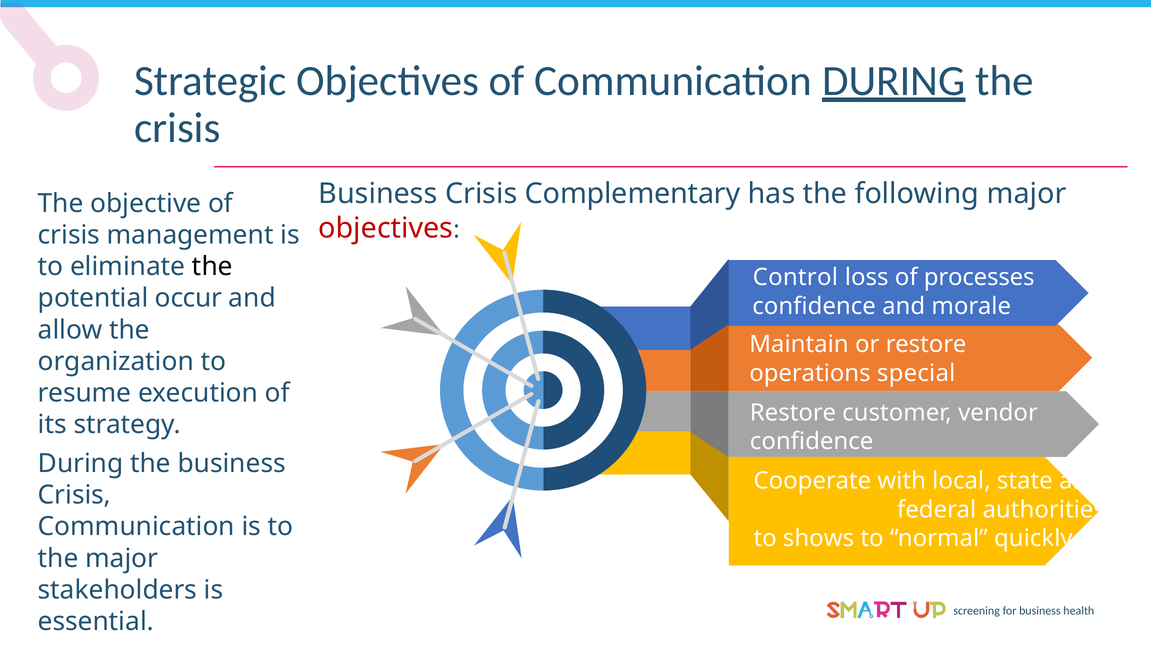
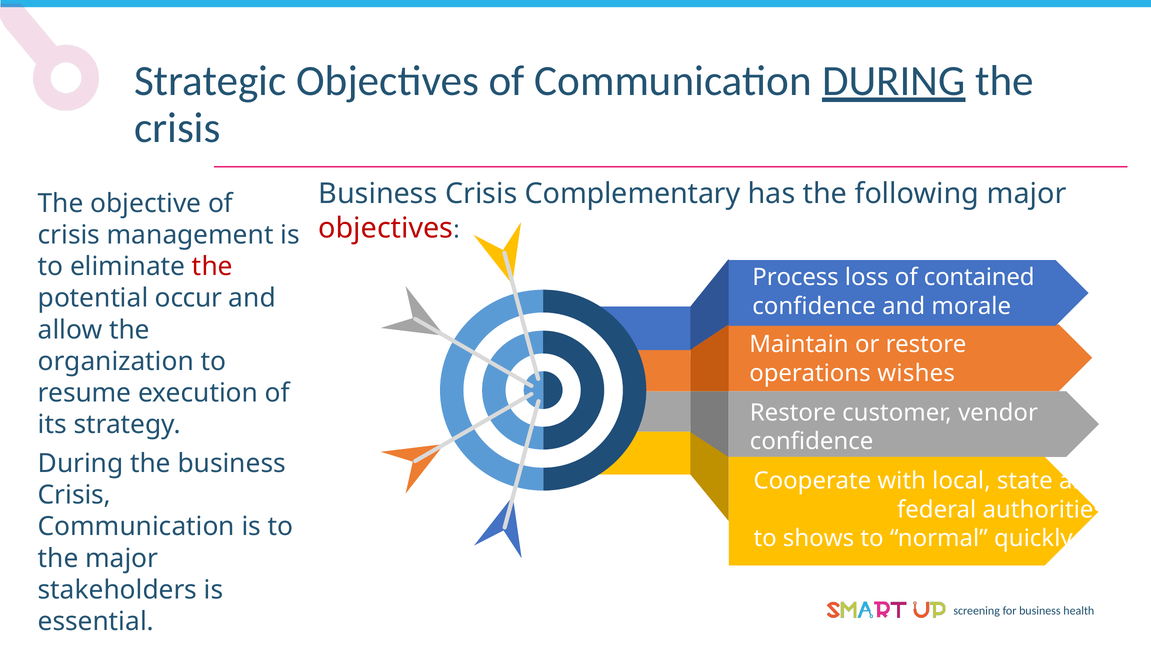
the at (212, 267) colour: black -> red
Control: Control -> Process
processes: processes -> contained
special: special -> wishes
